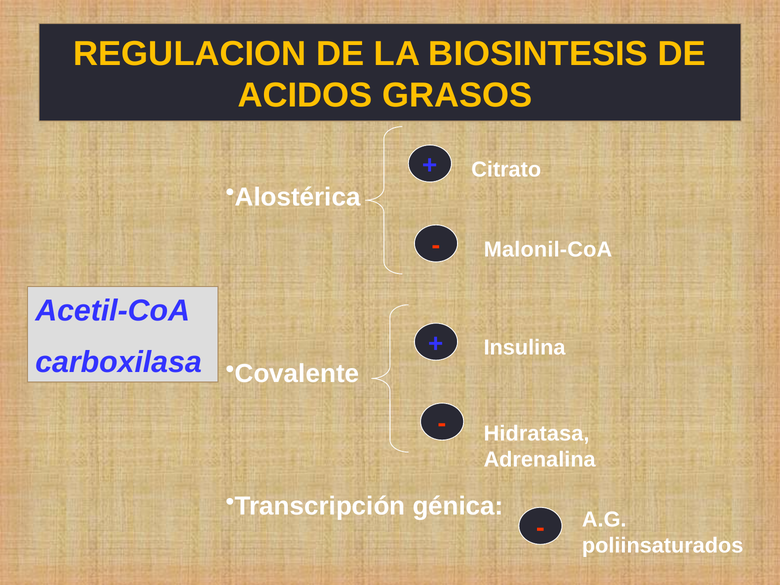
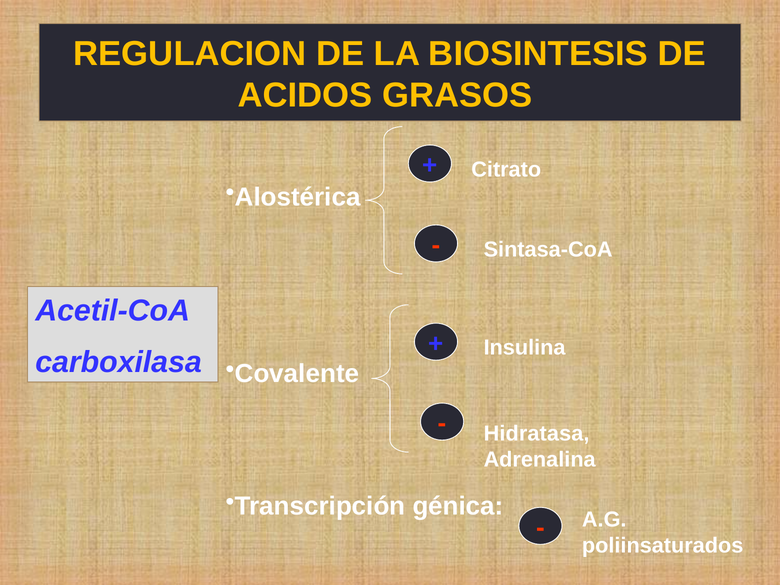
Malonil-CoA: Malonil-CoA -> Sintasa-CoA
